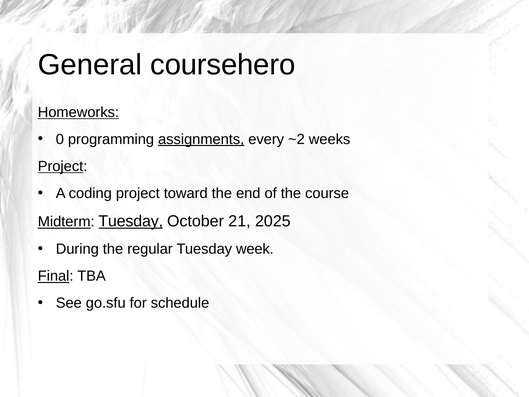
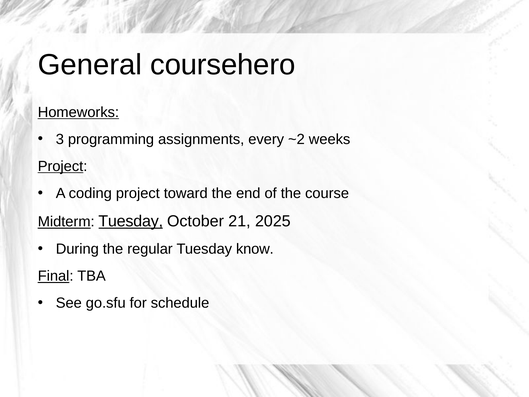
0: 0 -> 3
assignments underline: present -> none
week: week -> know
